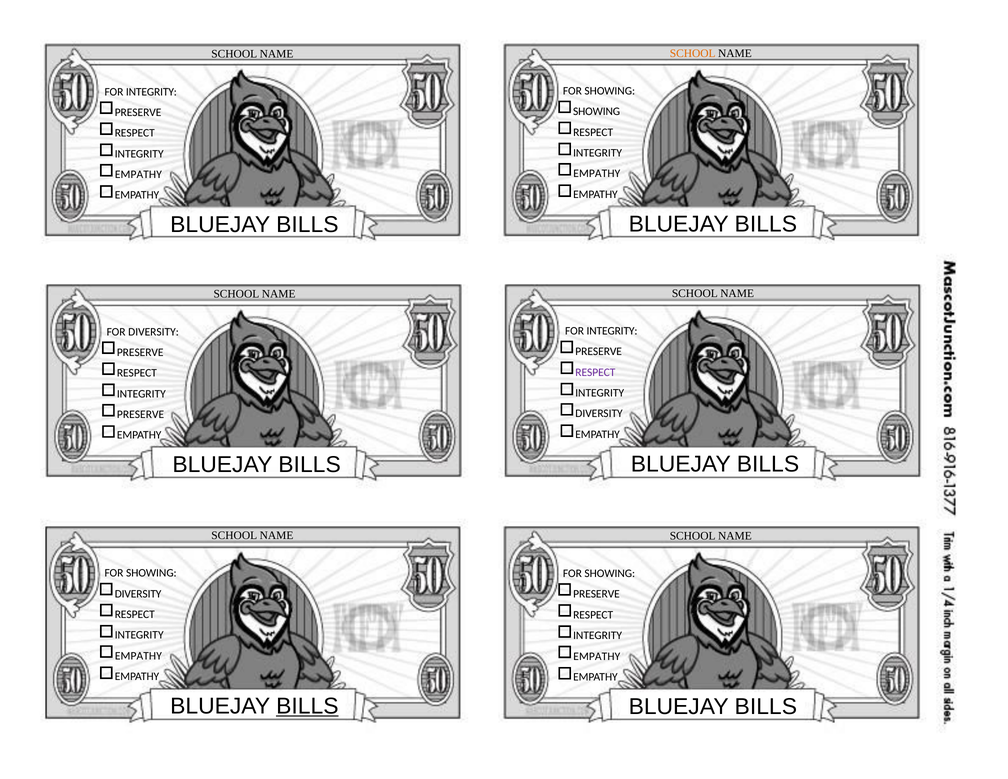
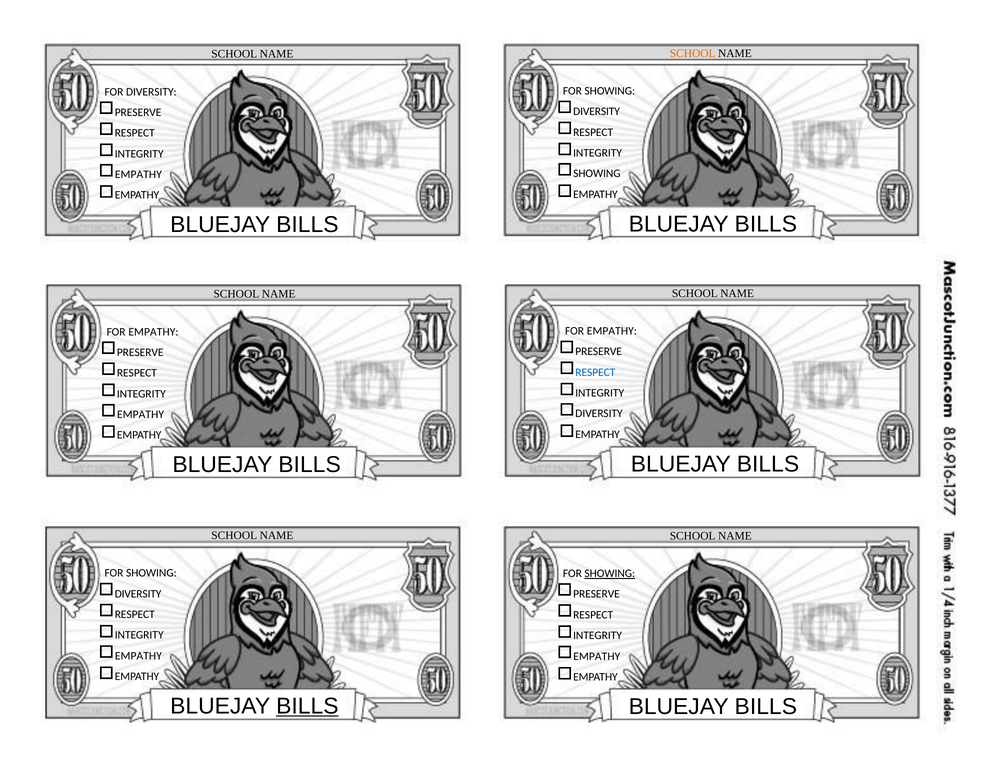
INTEGRITY at (151, 92): INTEGRITY -> DIVERSITY
SHOWING at (597, 112): SHOWING -> DIVERSITY
EMPATHY at (597, 174): EMPATHY -> SHOWING
INTEGRITY at (612, 331): INTEGRITY -> EMPATHY
DIVERSITY at (154, 332): DIVERSITY -> EMPATHY
RESPECT at (595, 372) colour: purple -> blue
PRESERVE at (141, 414): PRESERVE -> EMPATHY
SHOWING at (610, 573) underline: none -> present
